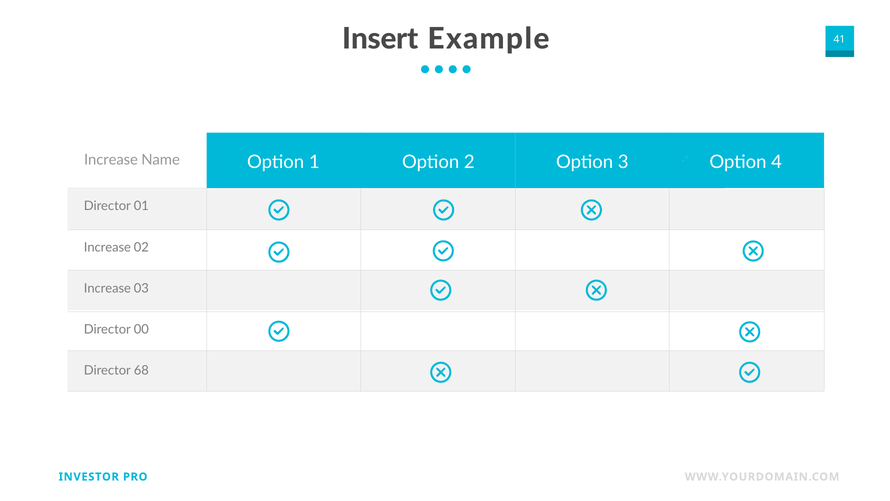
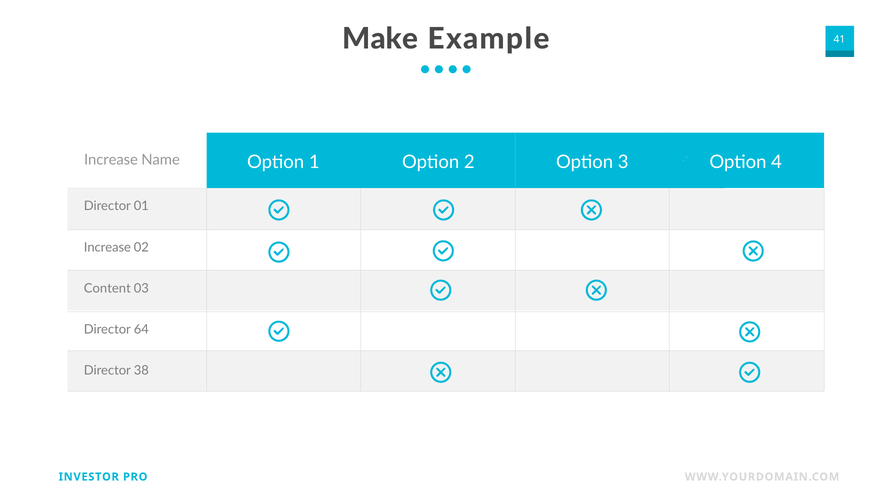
Insert: Insert -> Make
Increase at (107, 288): Increase -> Content
00: 00 -> 64
68: 68 -> 38
